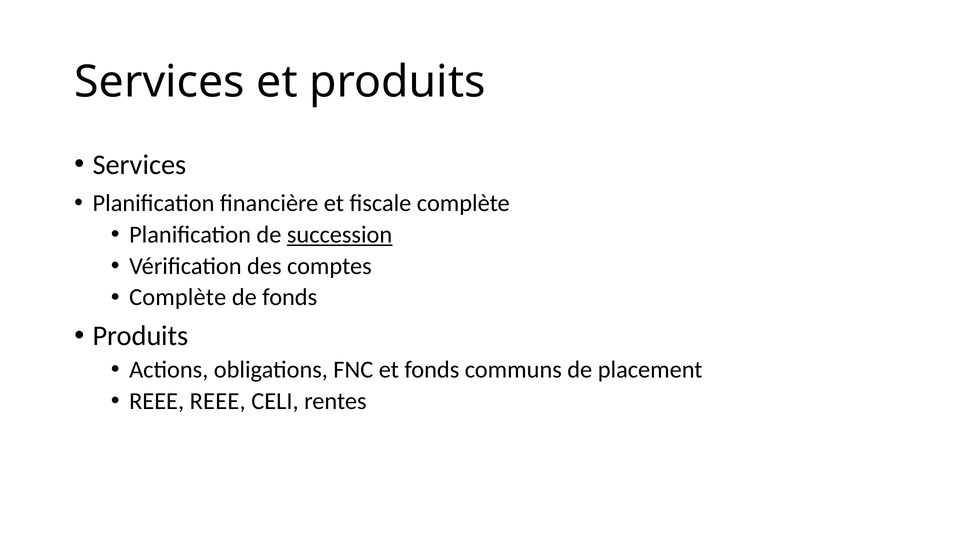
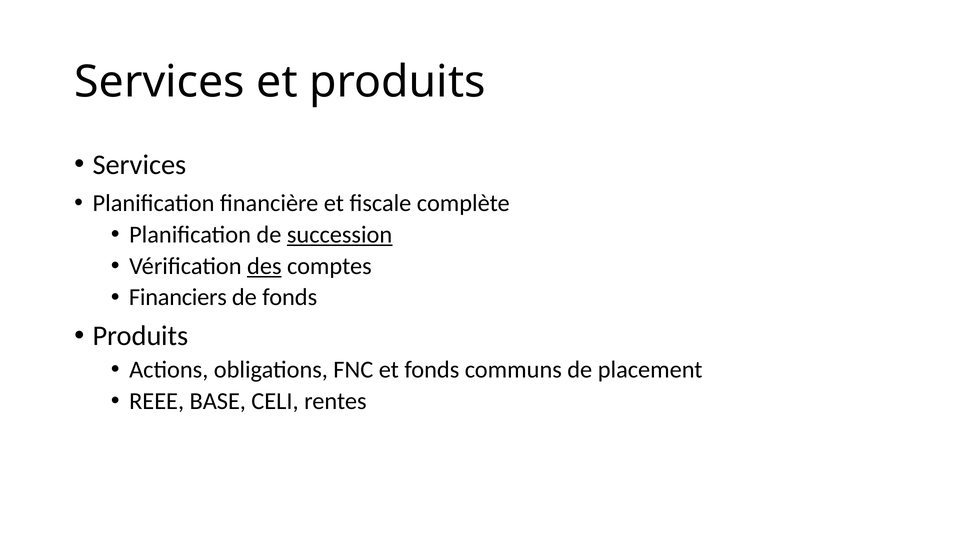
des underline: none -> present
Complète at (178, 298): Complète -> Financiers
REEE REEE: REEE -> BASE
